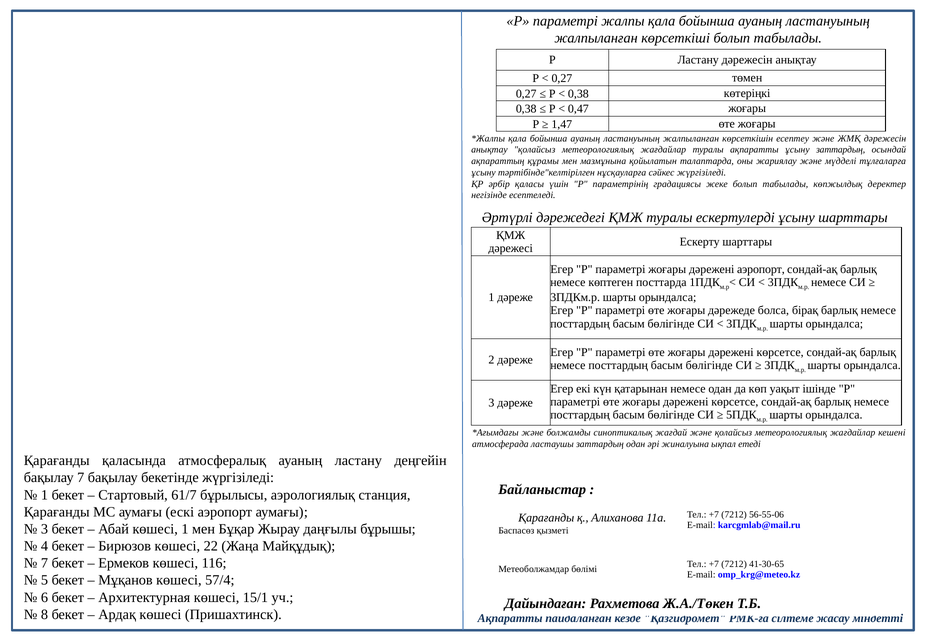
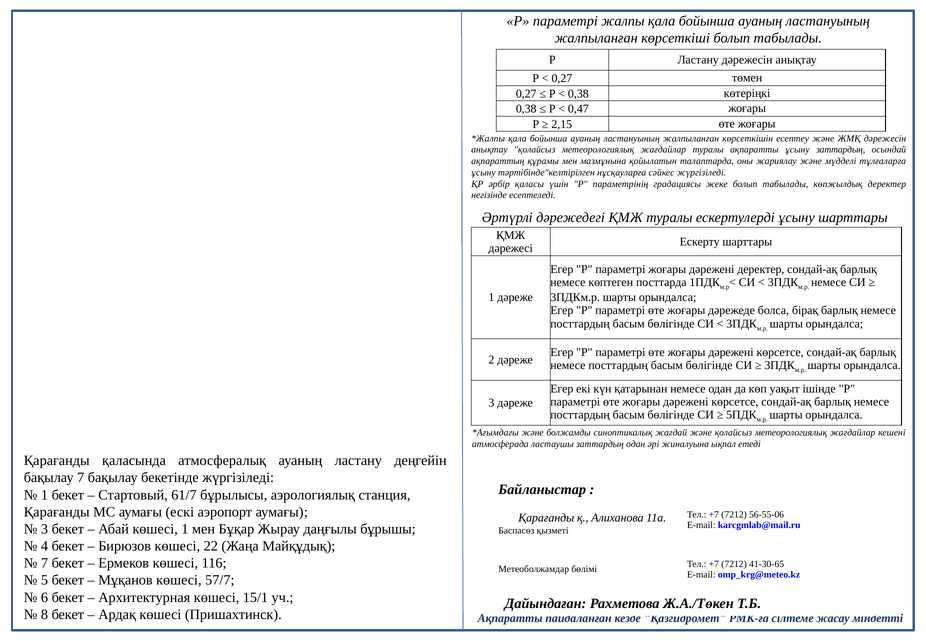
1,47: 1,47 -> 2,15
дәрежені аэропорт: аэропорт -> деректер
57/4: 57/4 -> 57/7
